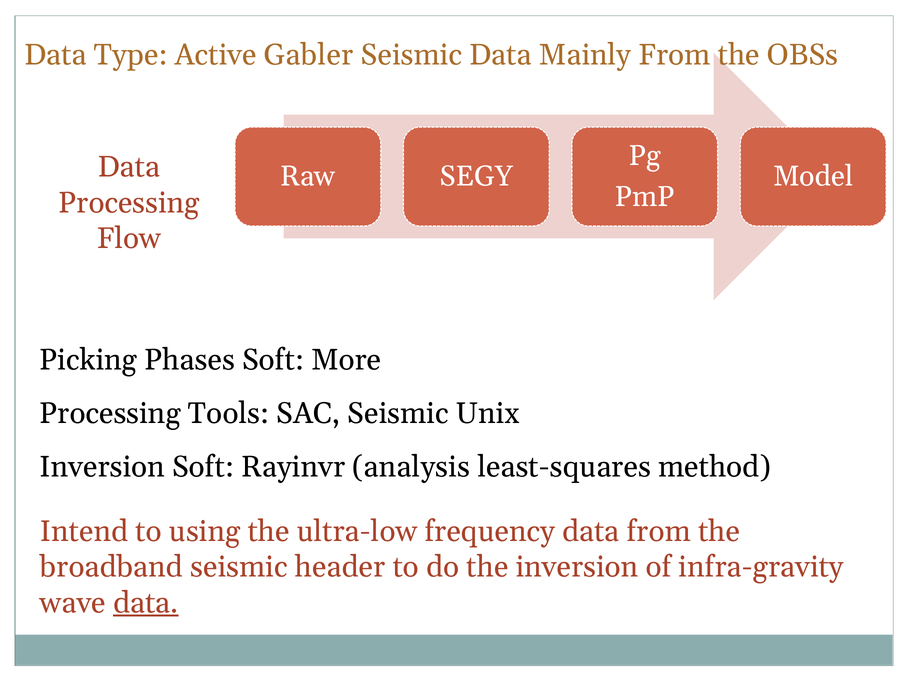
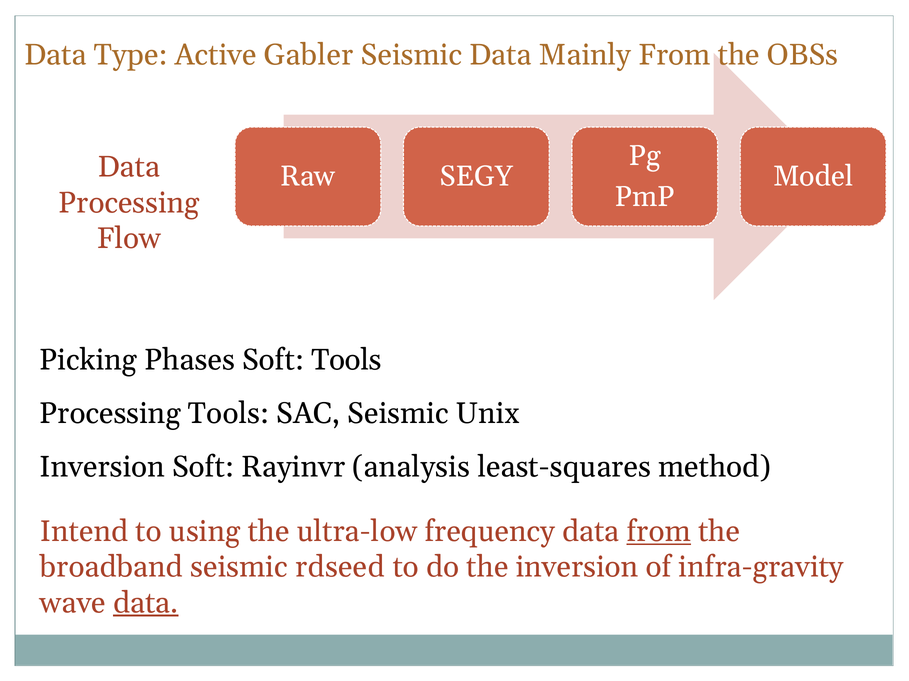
Soft More: More -> Tools
from at (659, 532) underline: none -> present
header: header -> rdseed
